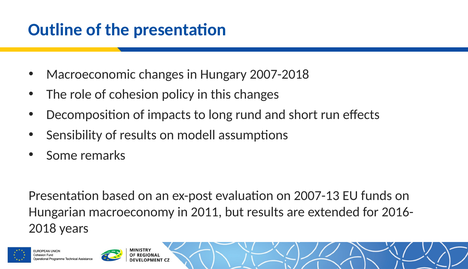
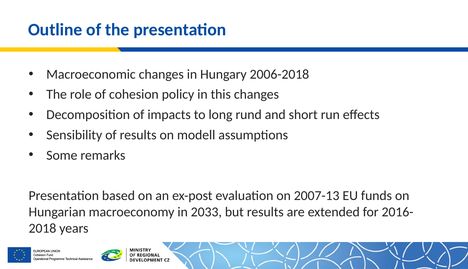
2007-2018: 2007-2018 -> 2006-2018
2011: 2011 -> 2033
